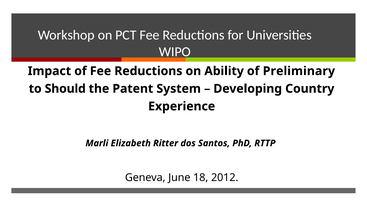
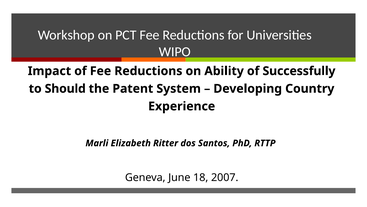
Preliminary: Preliminary -> Successfully
2012: 2012 -> 2007
